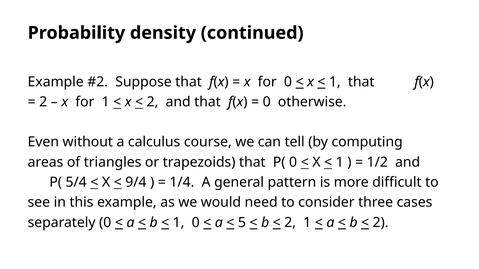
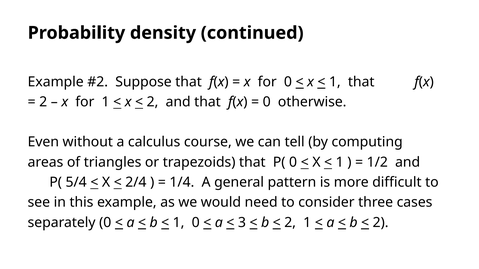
9/4: 9/4 -> 2/4
5: 5 -> 3
